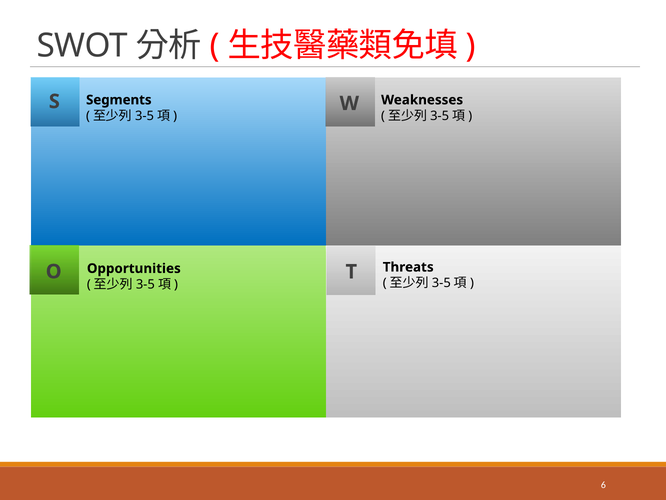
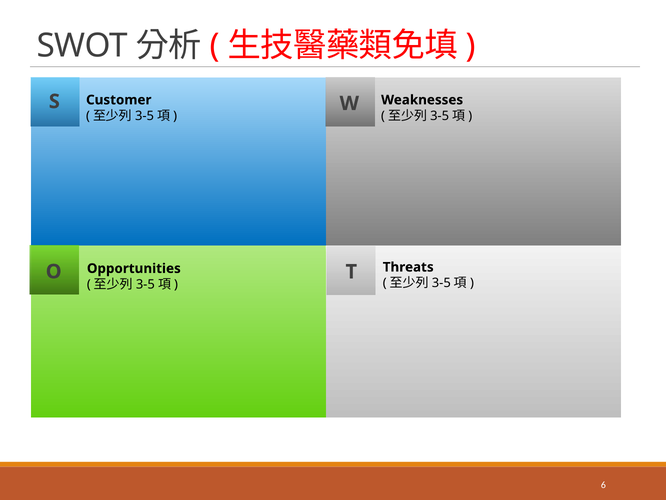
Segments: Segments -> Customer
